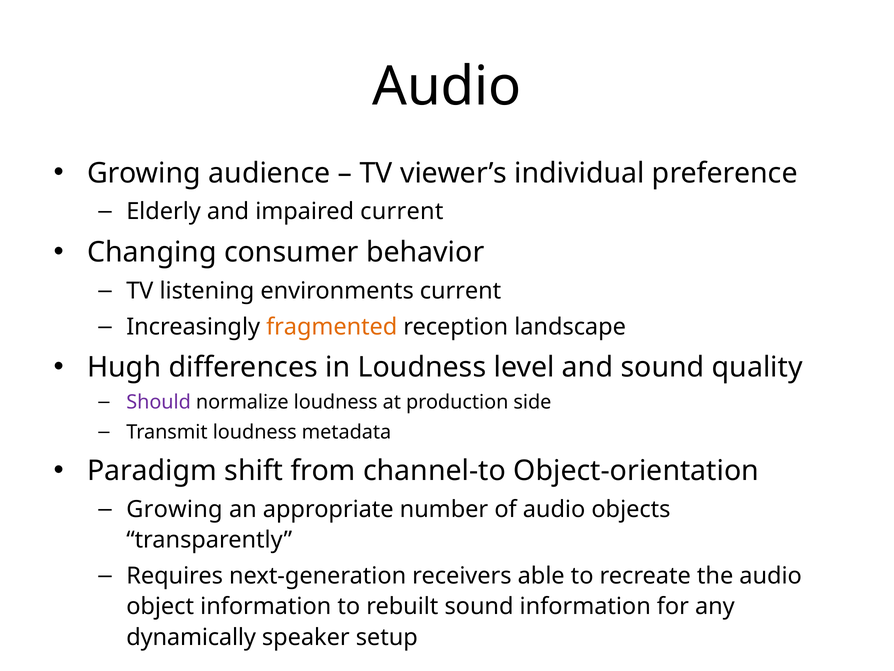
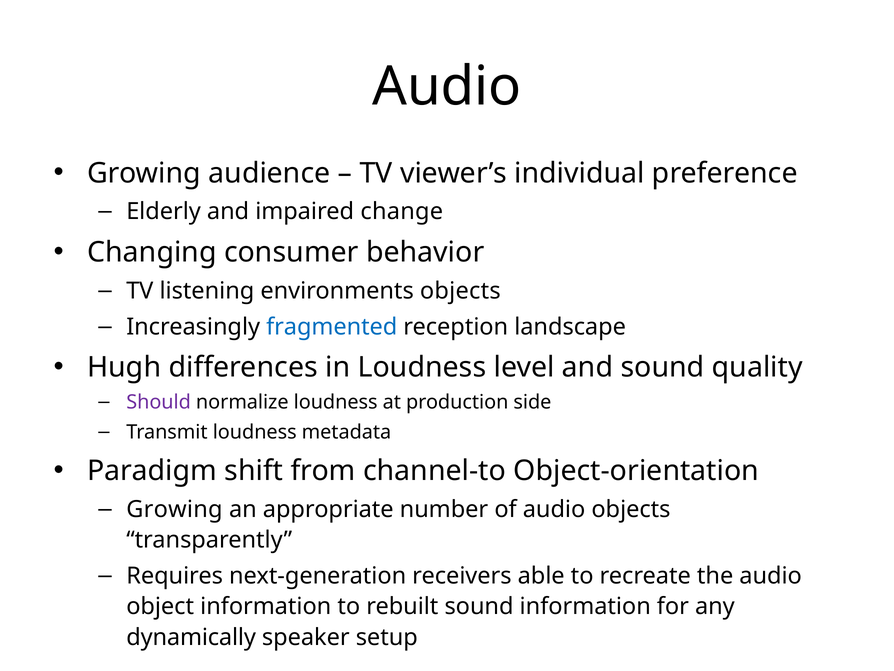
impaired current: current -> change
environments current: current -> objects
fragmented colour: orange -> blue
